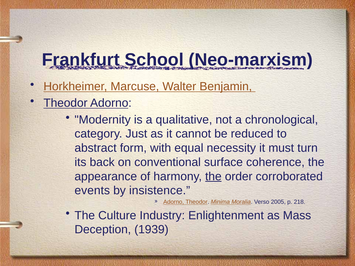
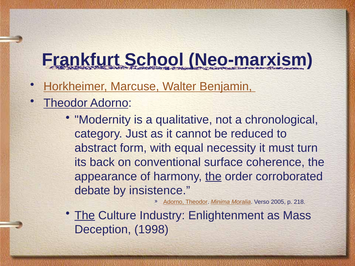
events: events -> debate
The at (85, 216) underline: none -> present
1939: 1939 -> 1998
